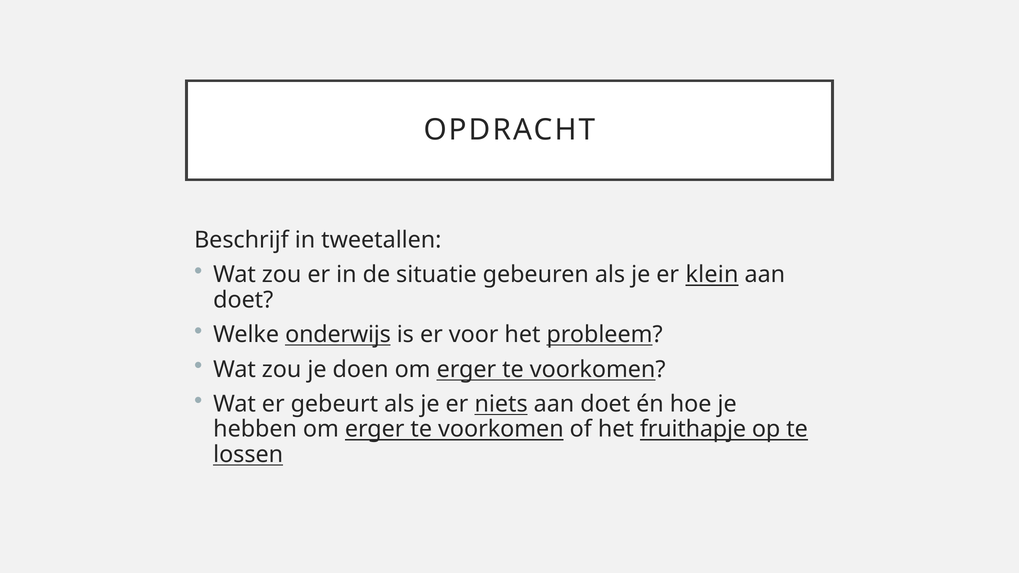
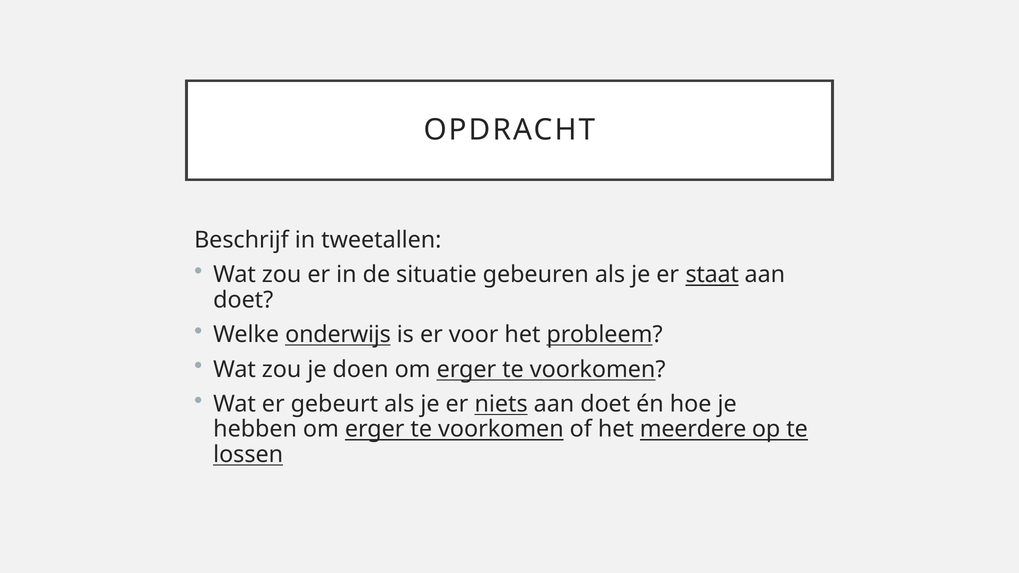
klein: klein -> staat
fruithapje: fruithapje -> meerdere
